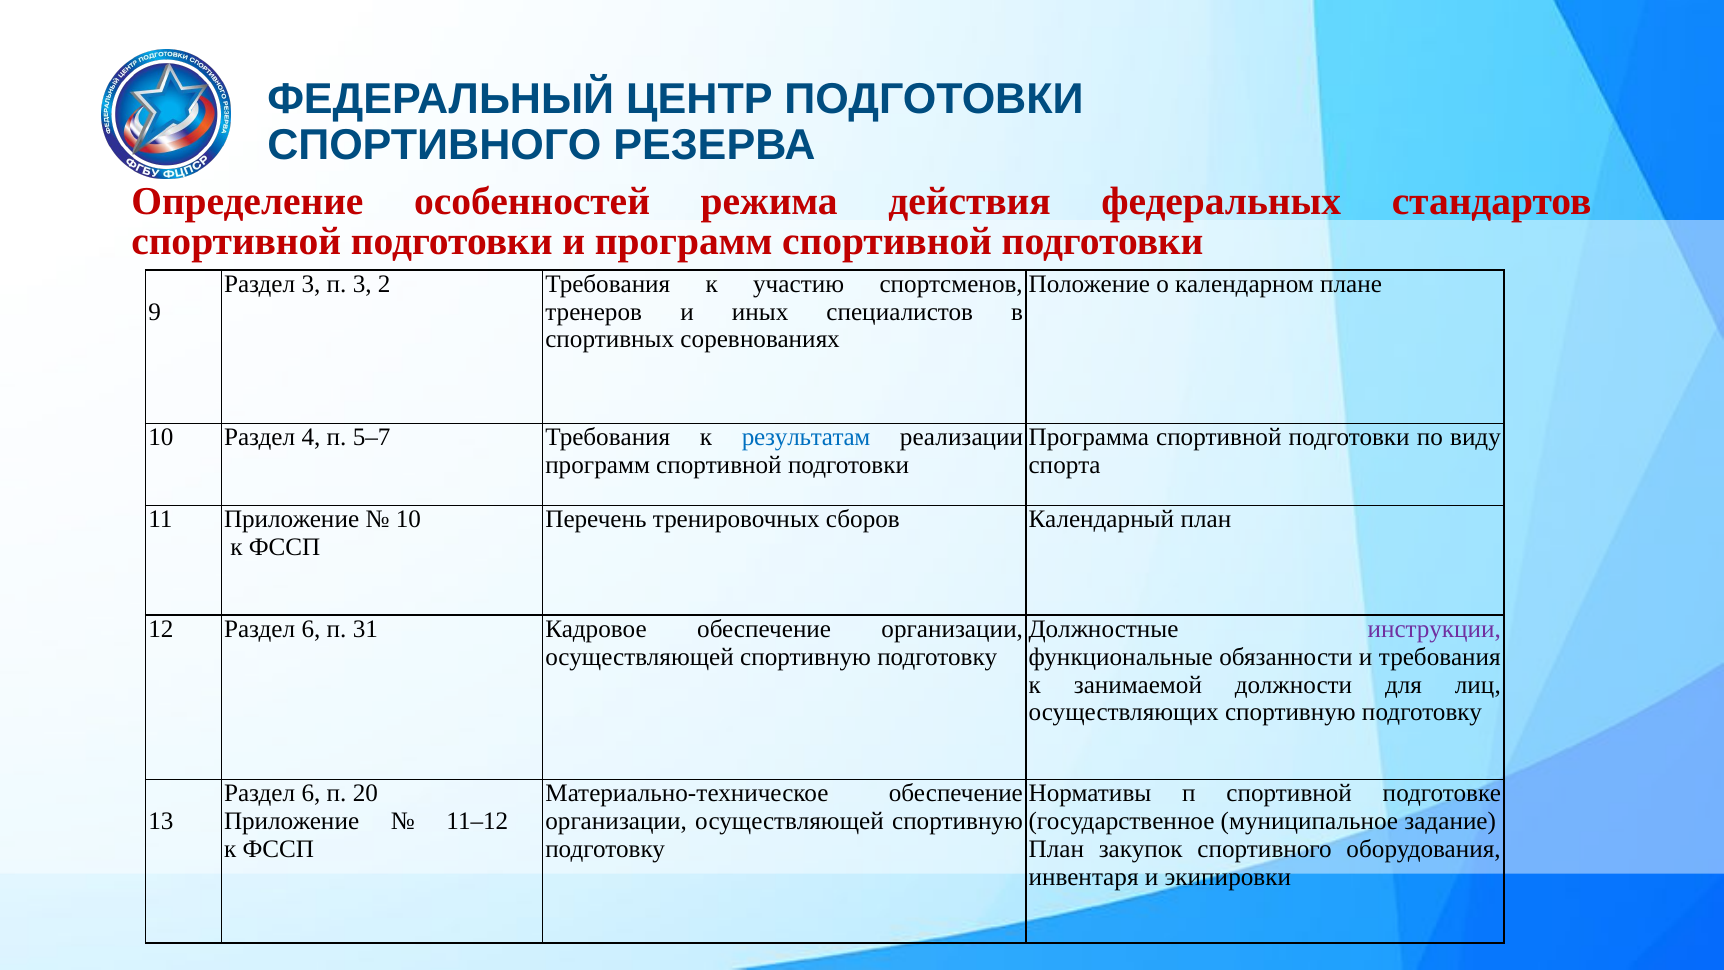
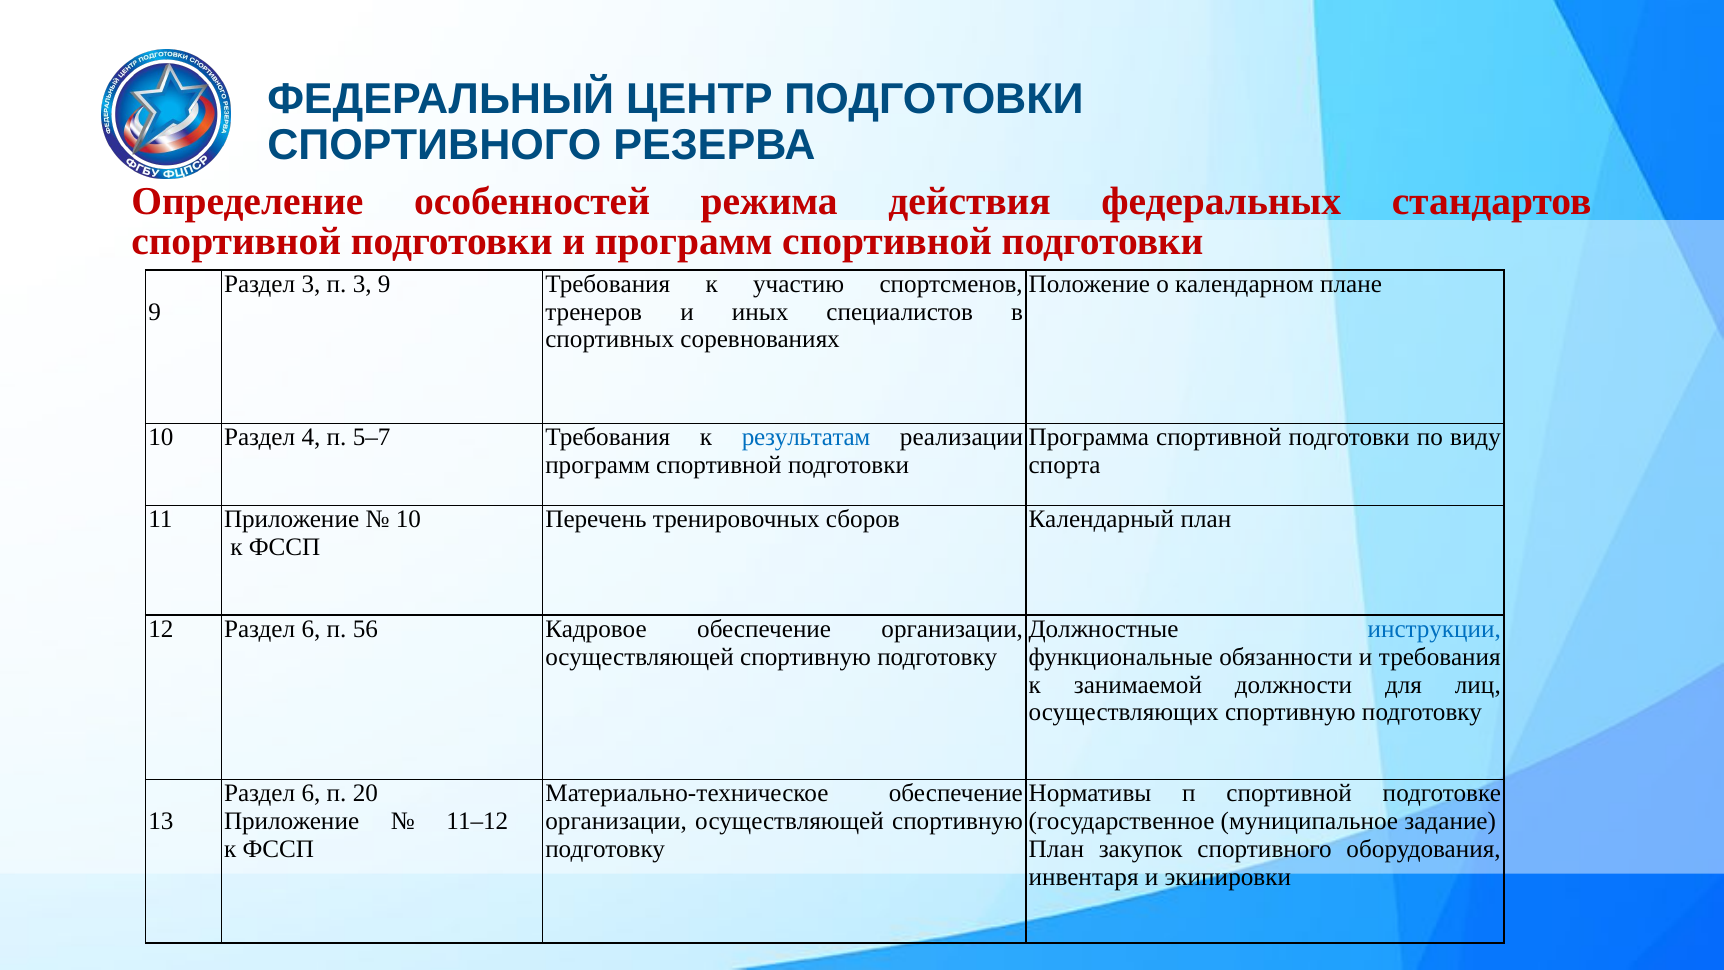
3 2: 2 -> 9
31: 31 -> 56
инструкции colour: purple -> blue
